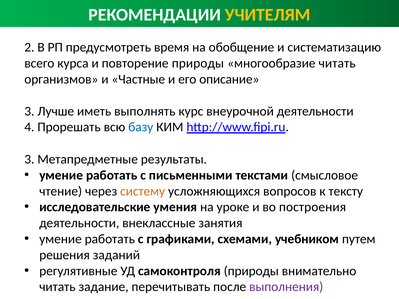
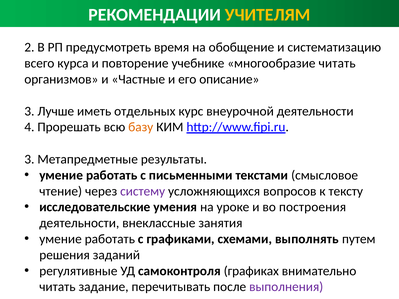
повторение природы: природы -> учебнике
выполнять: выполнять -> отдельных
базу colour: blue -> orange
систему colour: orange -> purple
учебником: учебником -> выполнять
самоконтроля природы: природы -> графиках
